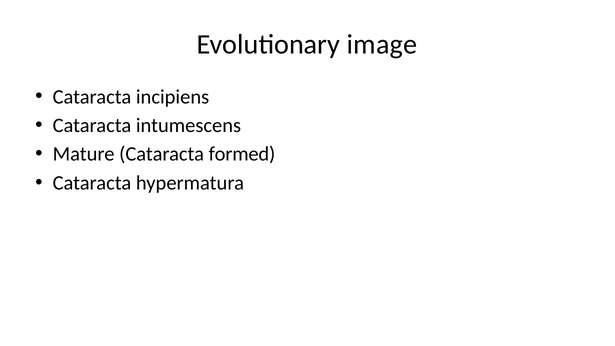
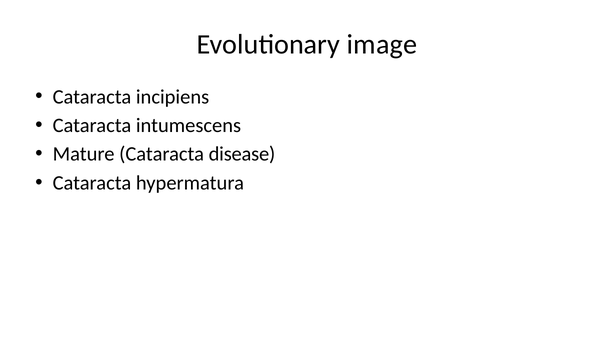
formed: formed -> disease
